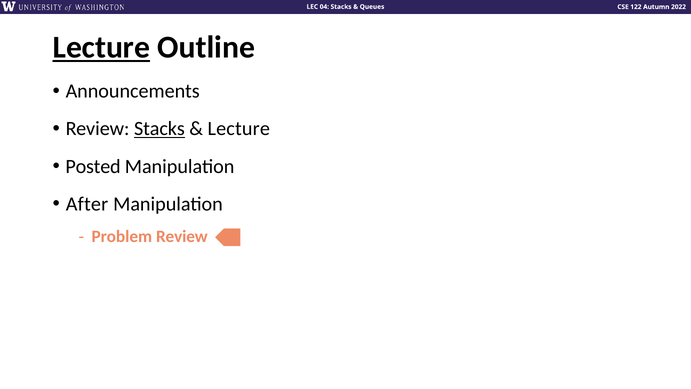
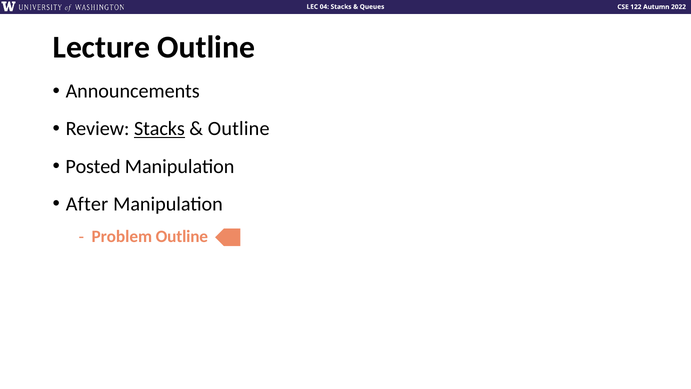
Lecture at (101, 47) underline: present -> none
Lecture at (239, 129): Lecture -> Outline
Problem Review: Review -> Outline
